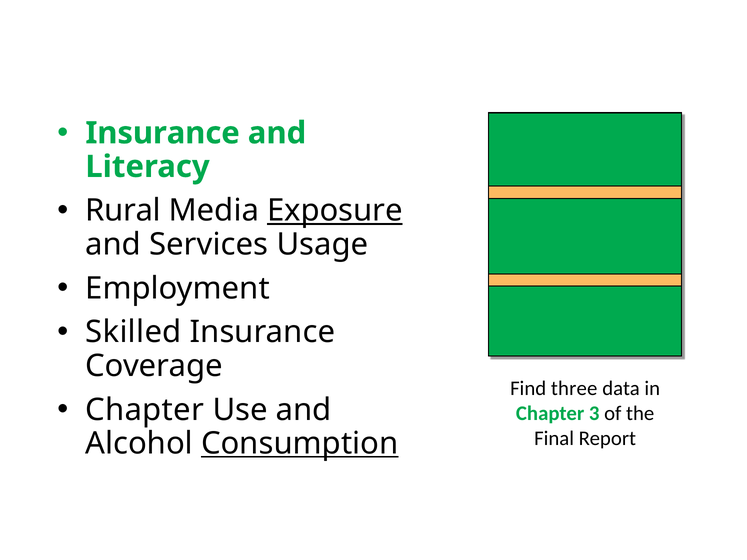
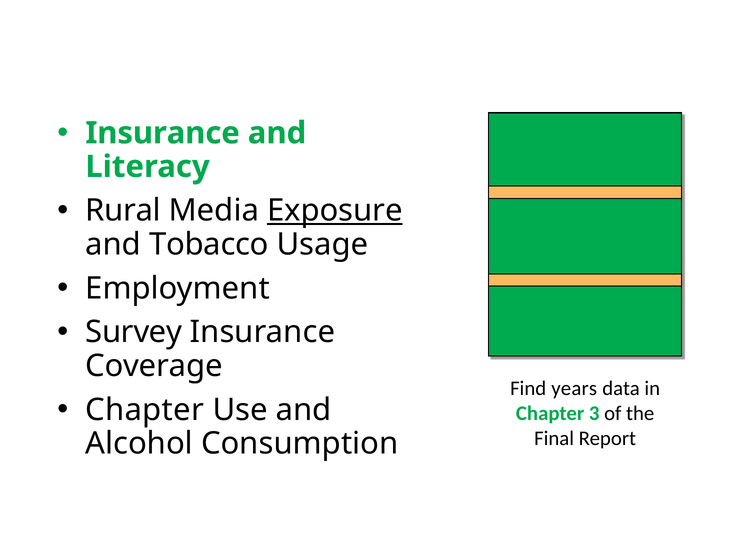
Services: Services -> Tobacco
Skilled: Skilled -> Survey
three: three -> years
Consumption underline: present -> none
